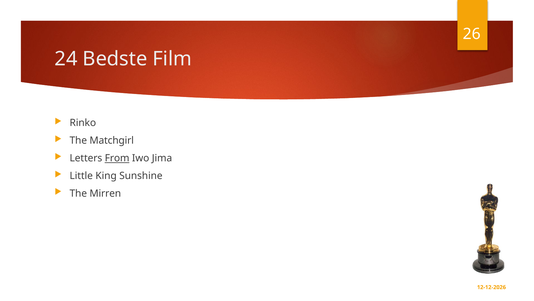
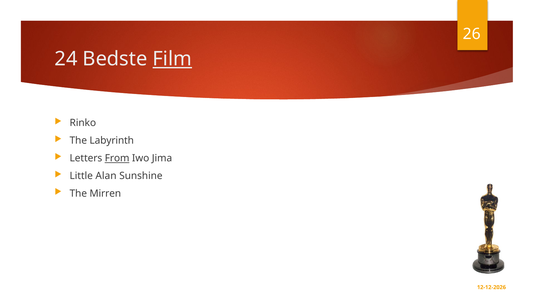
Film underline: none -> present
Matchgirl: Matchgirl -> Labyrinth
King: King -> Alan
